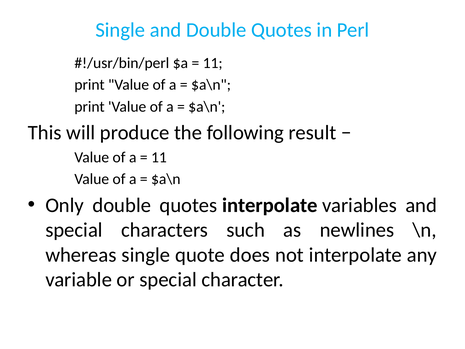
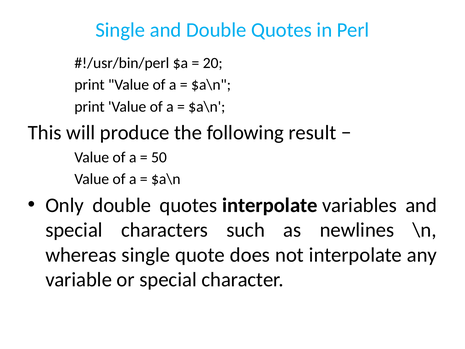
11 at (213, 63): 11 -> 20
11 at (159, 157): 11 -> 50
